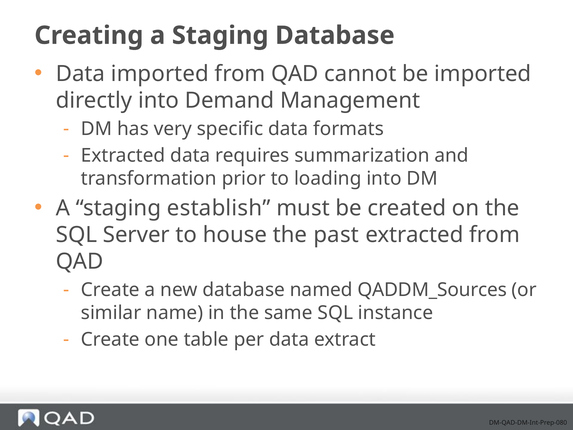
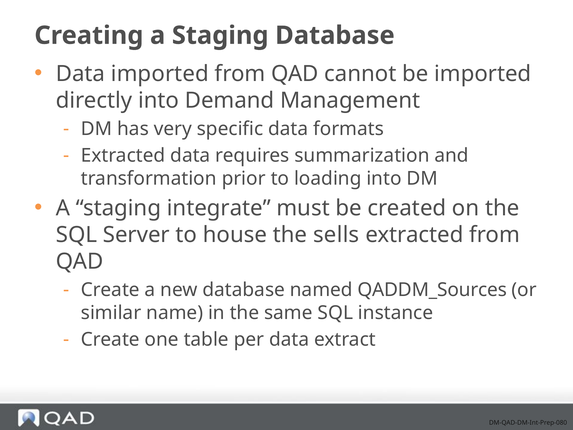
establish: establish -> integrate
past: past -> sells
